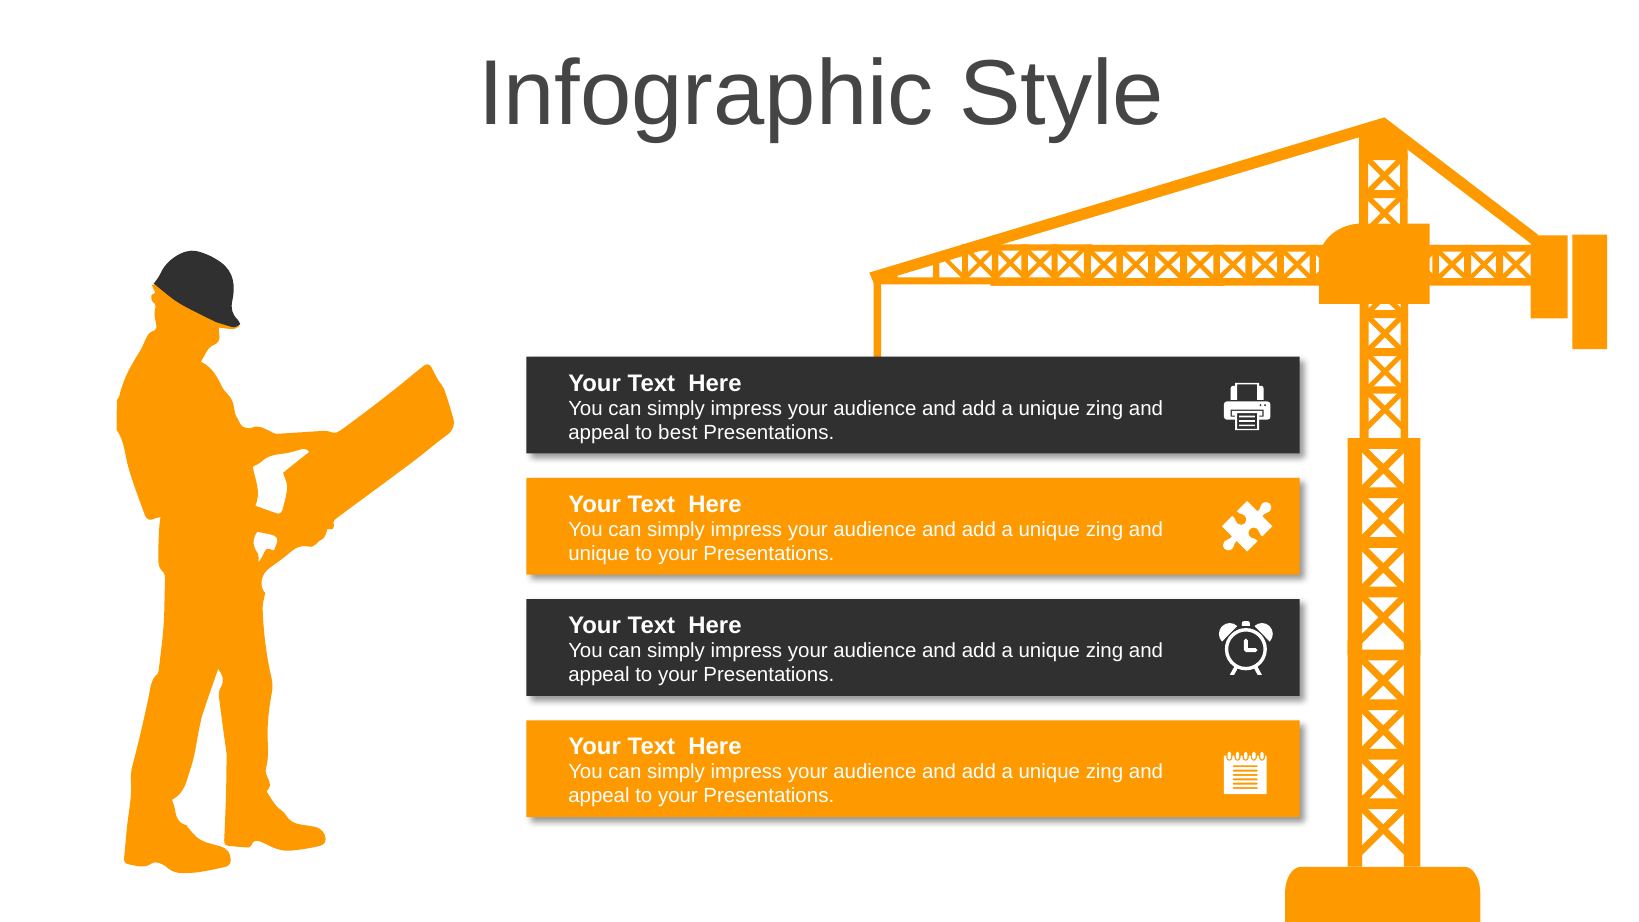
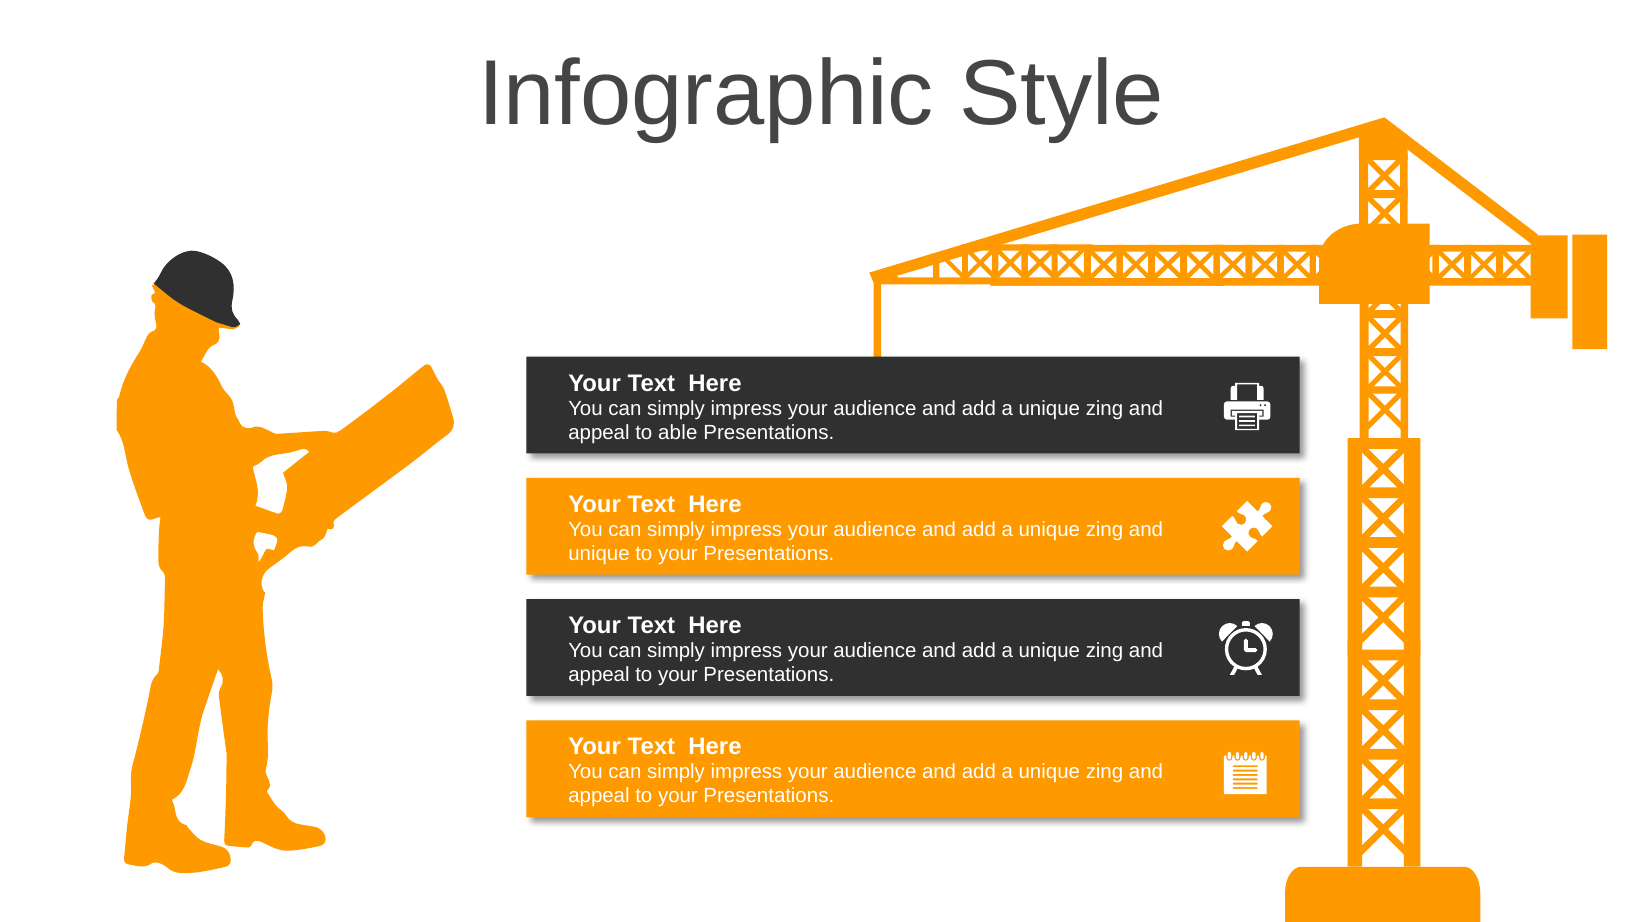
best: best -> able
